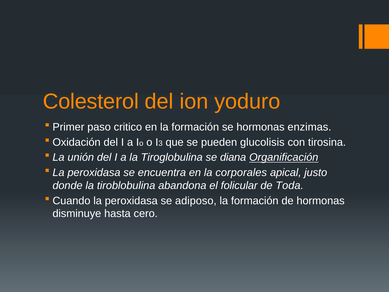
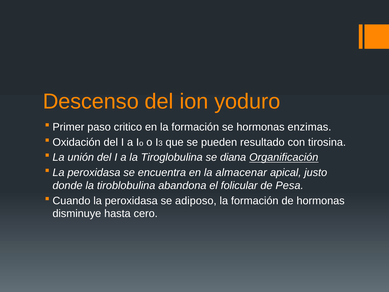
Colesterol: Colesterol -> Descenso
glucolisis: glucolisis -> resultado
corporales: corporales -> almacenar
Toda: Toda -> Pesa
